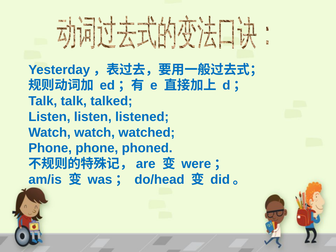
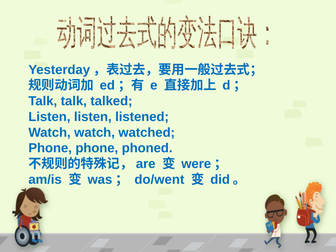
do/head: do/head -> do/went
